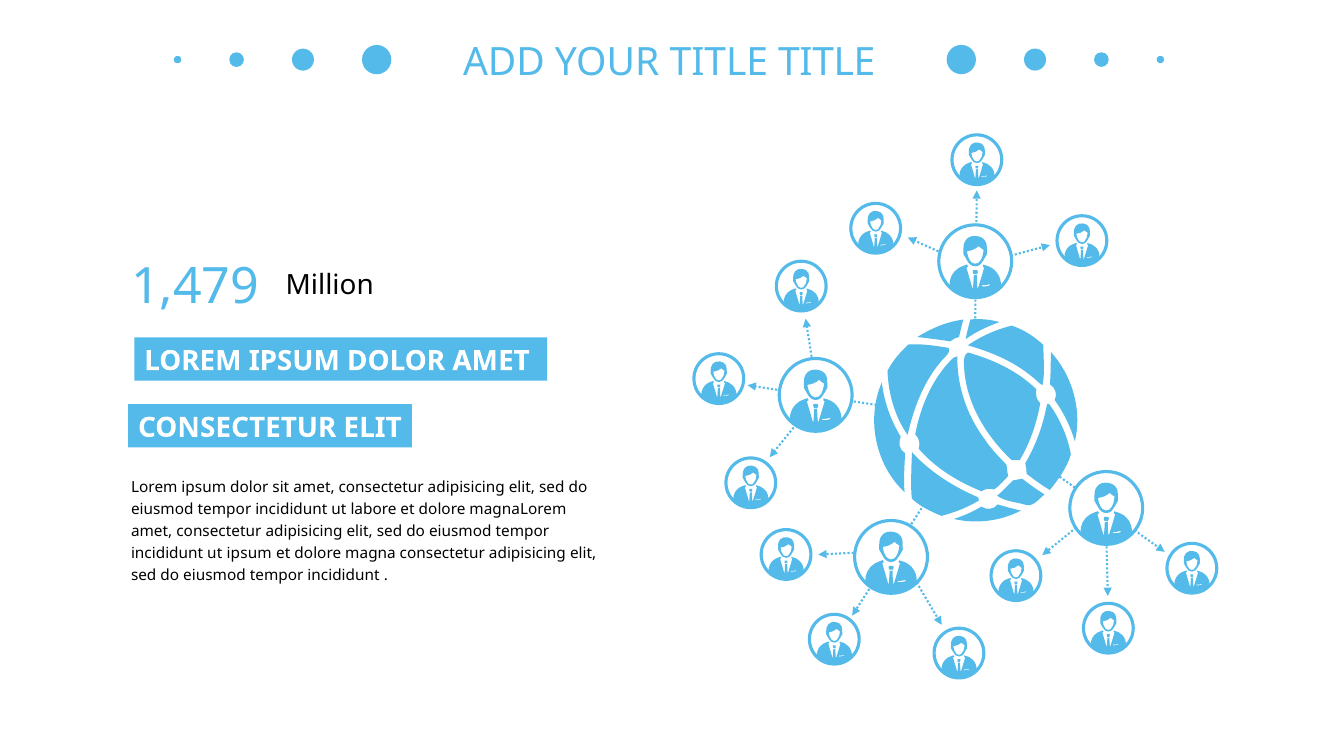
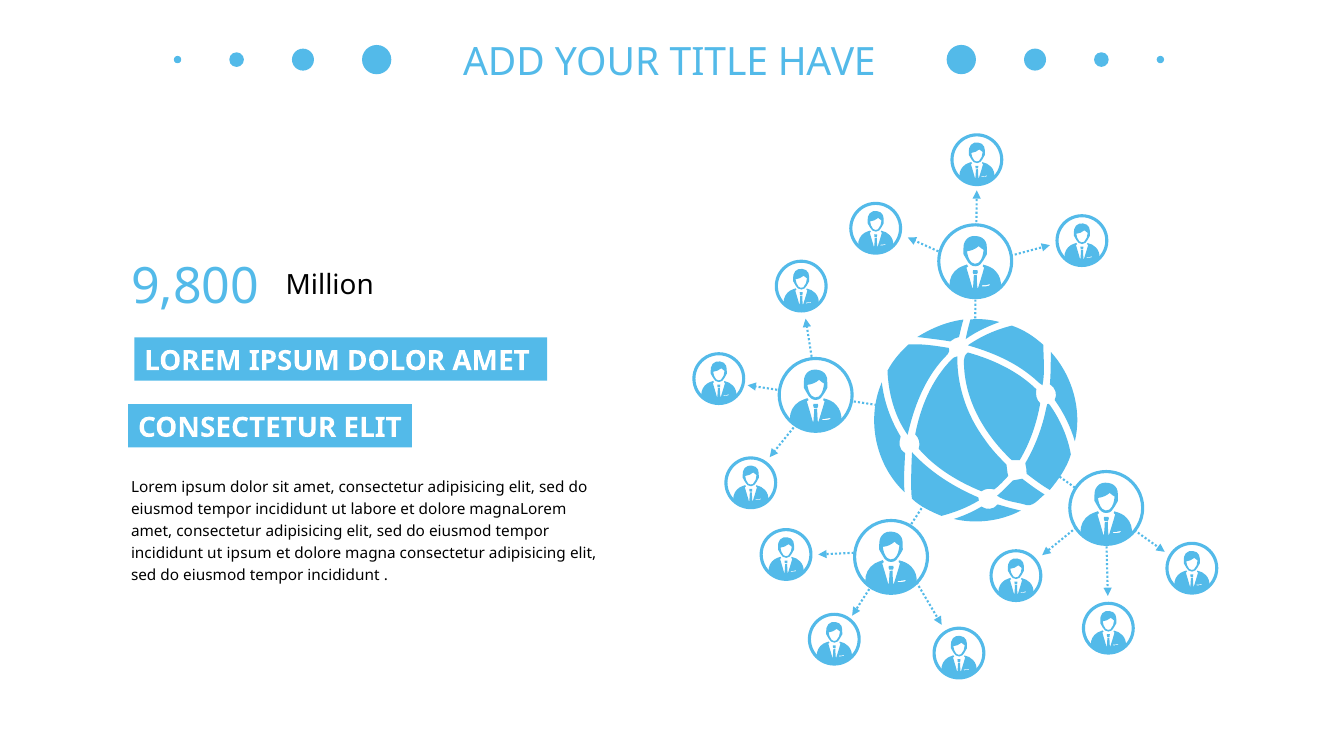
TITLE TITLE: TITLE -> HAVE
1,479: 1,479 -> 9,800
